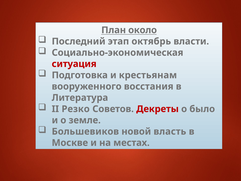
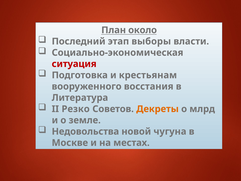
октябрь: октябрь -> выборы
Декреты colour: red -> orange
было: было -> млрд
Большевиков: Большевиков -> Недовольства
власть: власть -> чугуна
